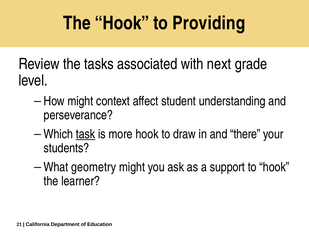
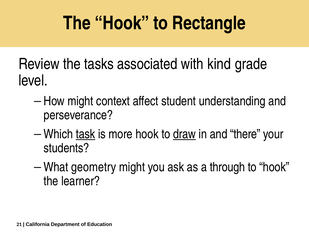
Providing: Providing -> Rectangle
next: next -> kind
draw underline: none -> present
support: support -> through
